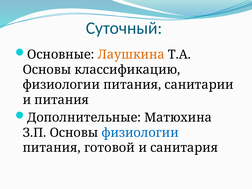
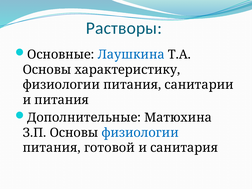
Суточный: Суточный -> Растворы
Лаушкина colour: orange -> blue
классификацию: классификацию -> характеристику
